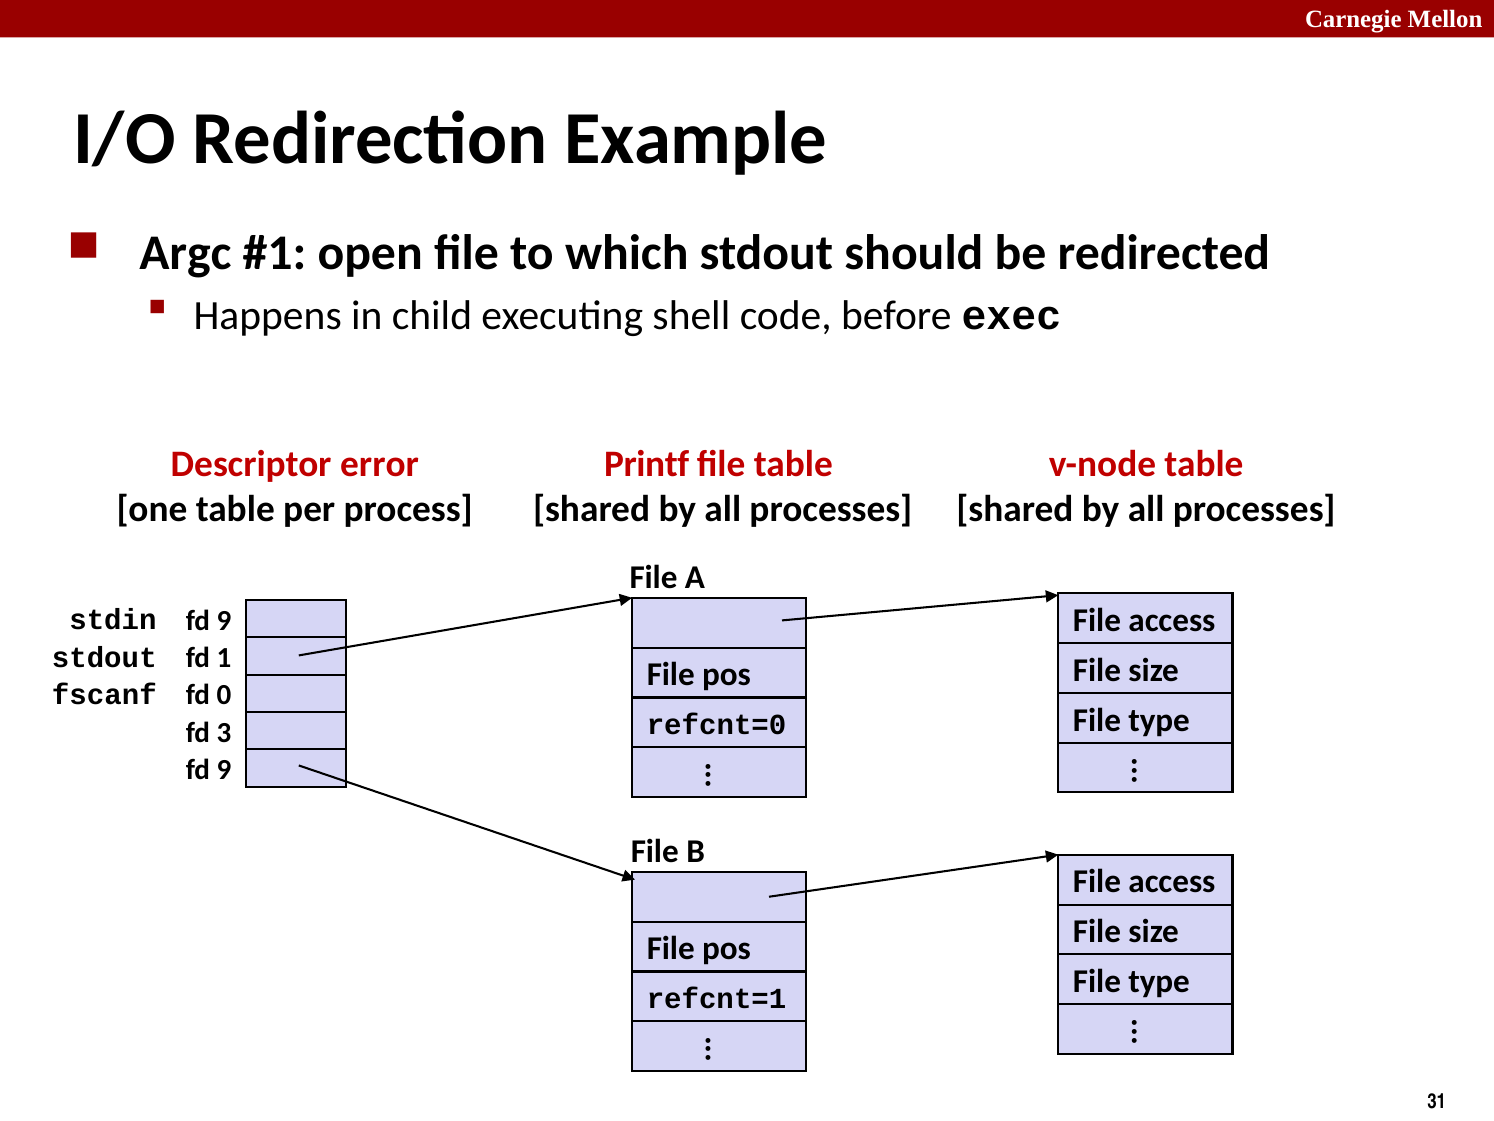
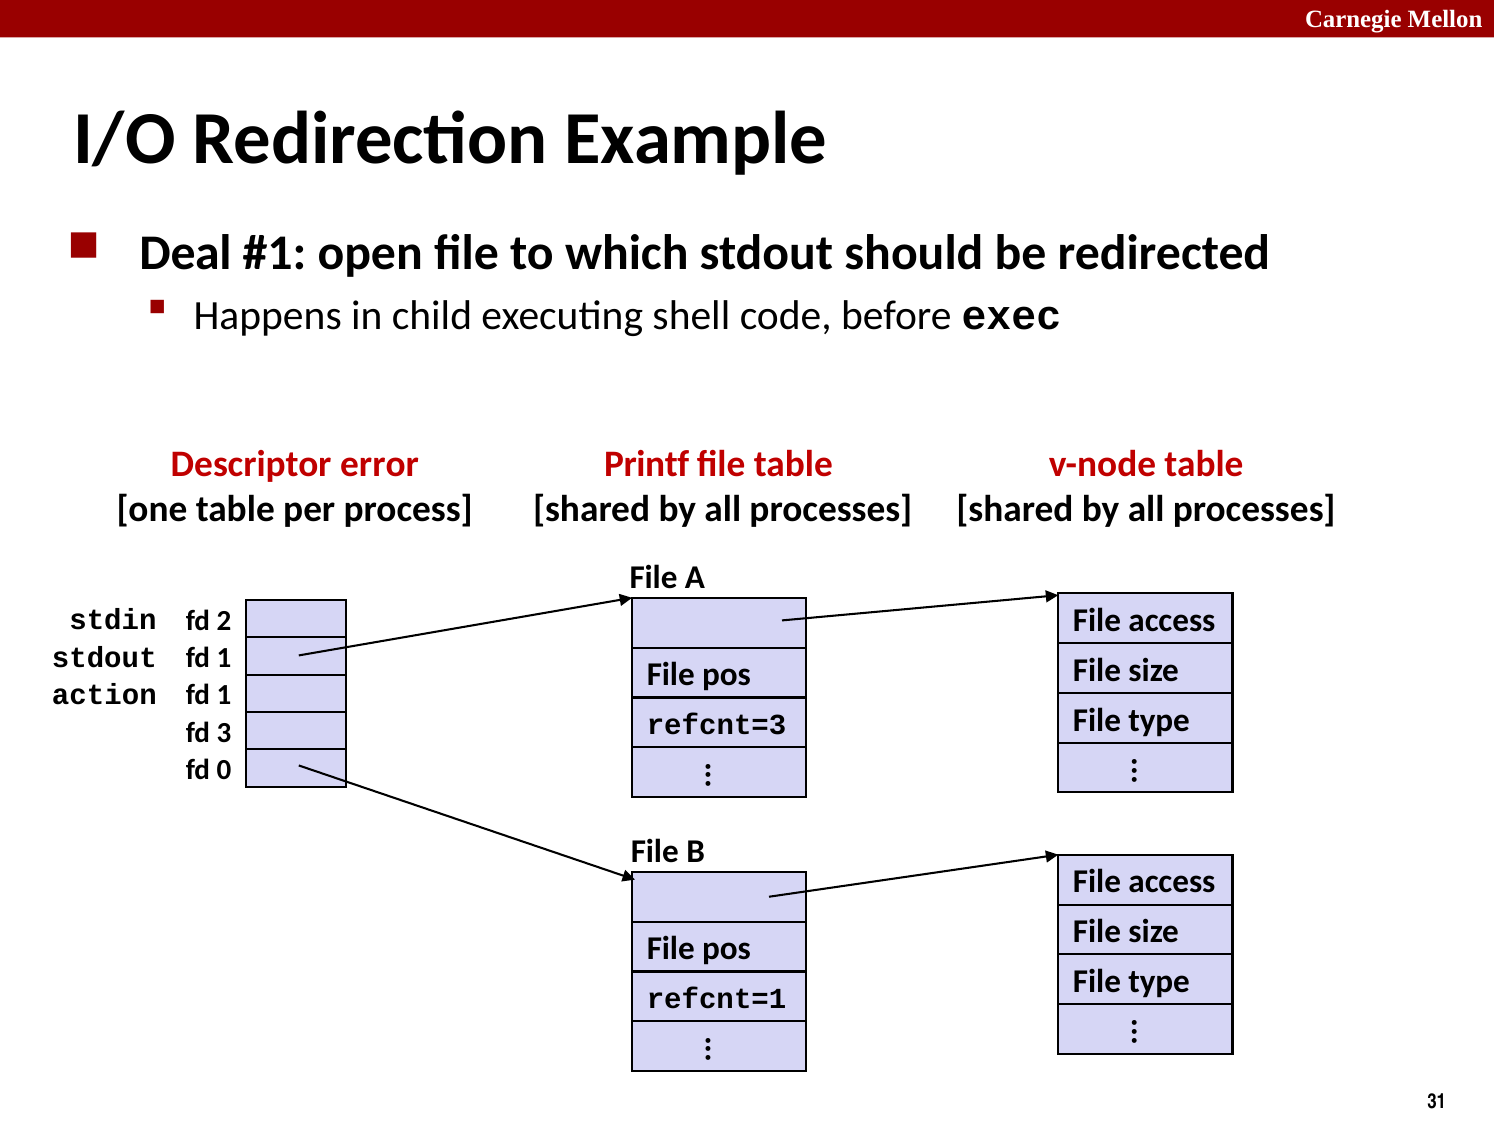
Argc: Argc -> Deal
9 at (224, 620): 9 -> 2
0 at (224, 695): 0 -> 1
fscanf: fscanf -> action
refcnt=0: refcnt=0 -> refcnt=3
9 at (224, 770): 9 -> 0
